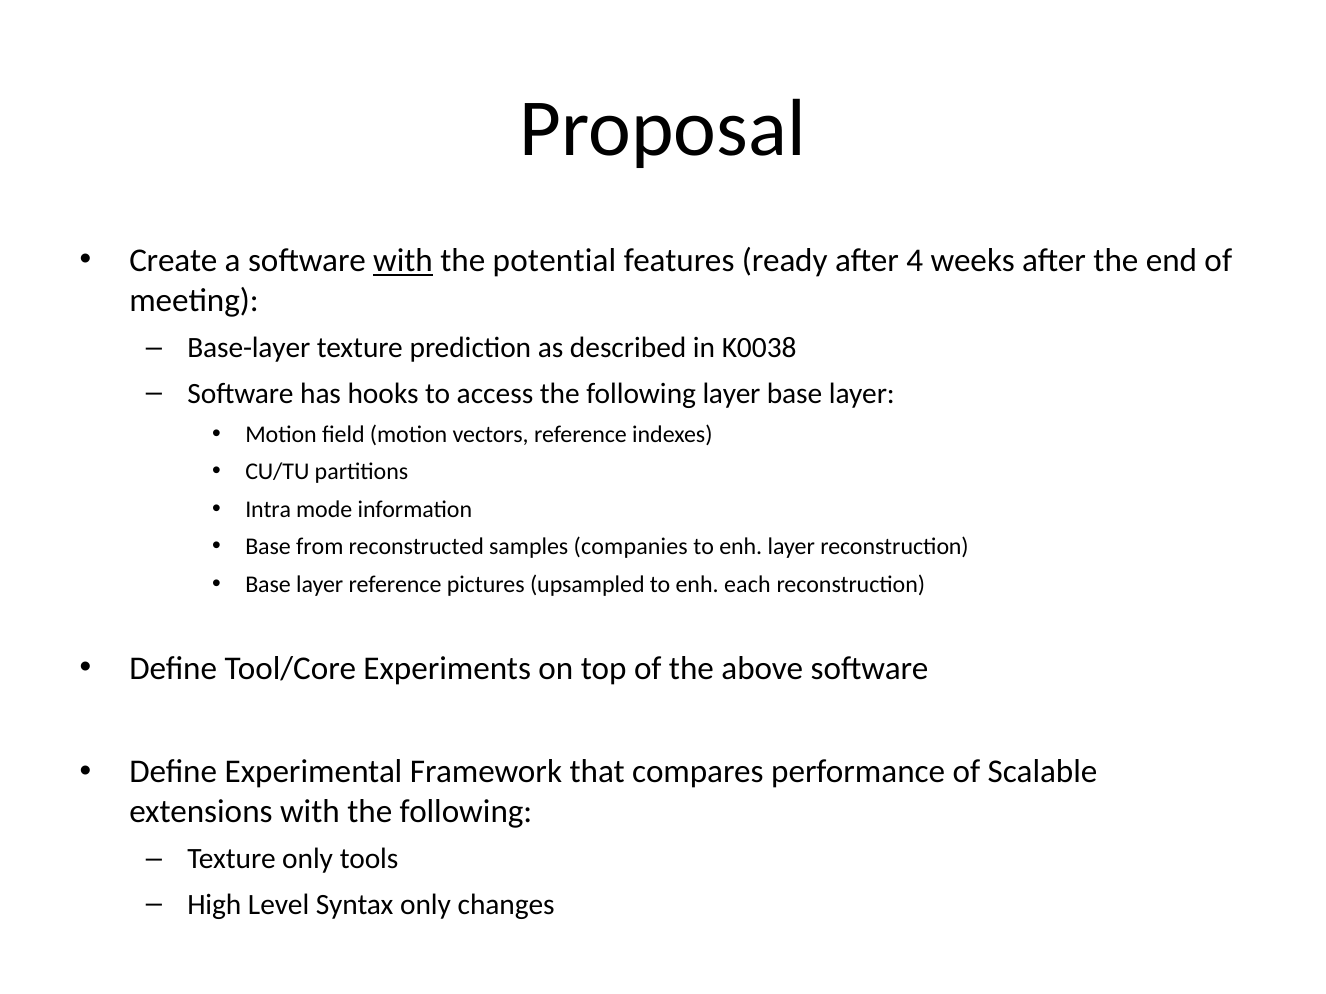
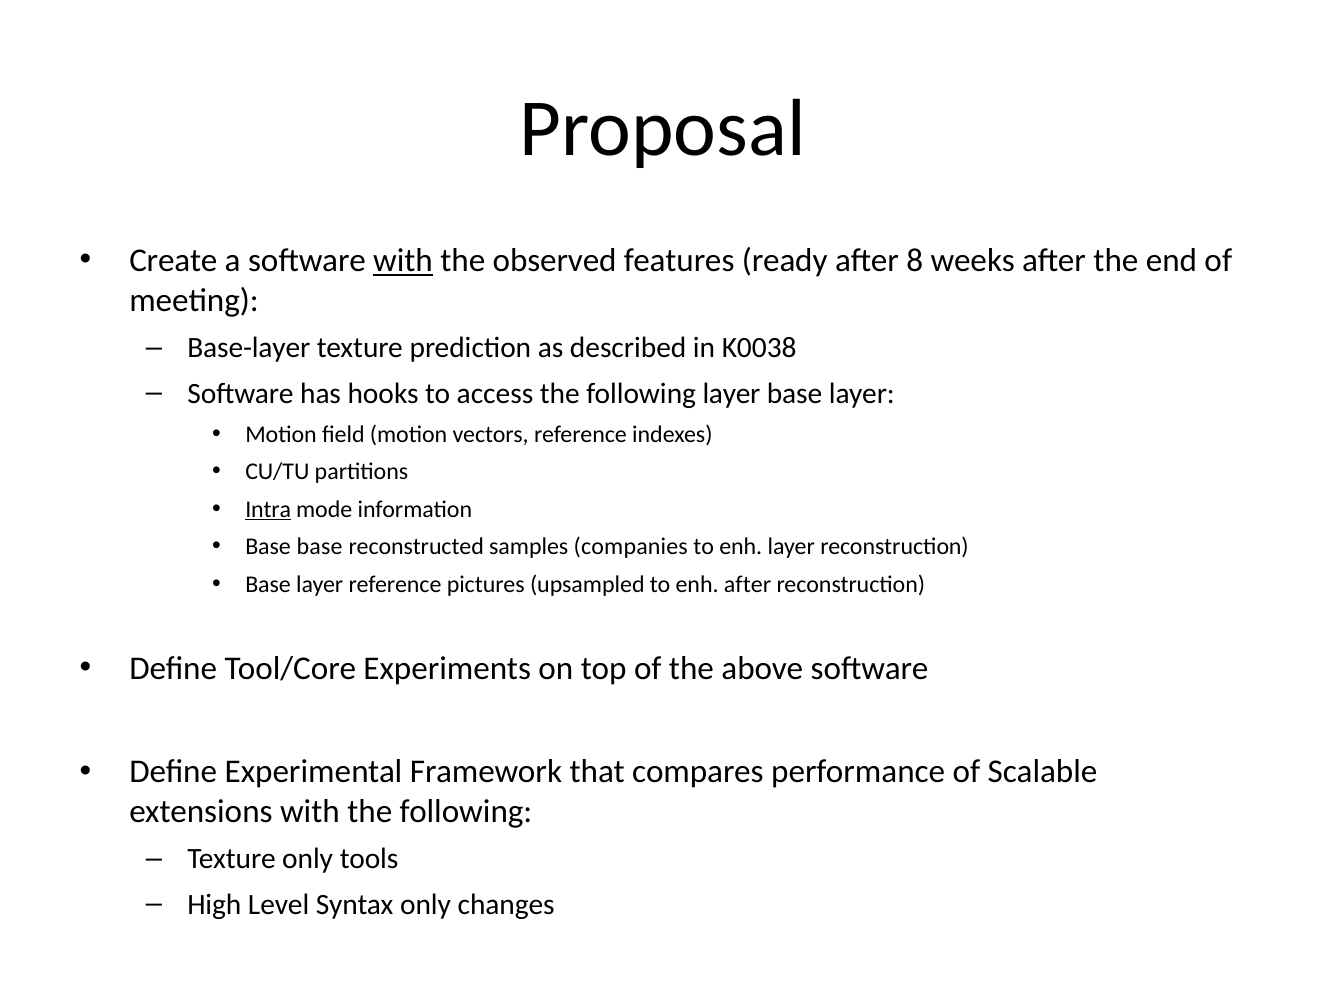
potential: potential -> observed
4: 4 -> 8
Intra underline: none -> present
Base from: from -> base
enh each: each -> after
